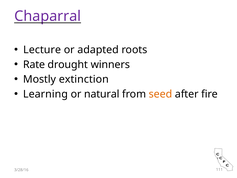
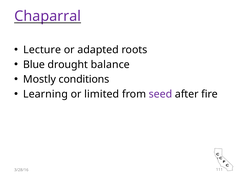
Rate: Rate -> Blue
winners: winners -> balance
extinction: extinction -> conditions
natural: natural -> limited
seed colour: orange -> purple
